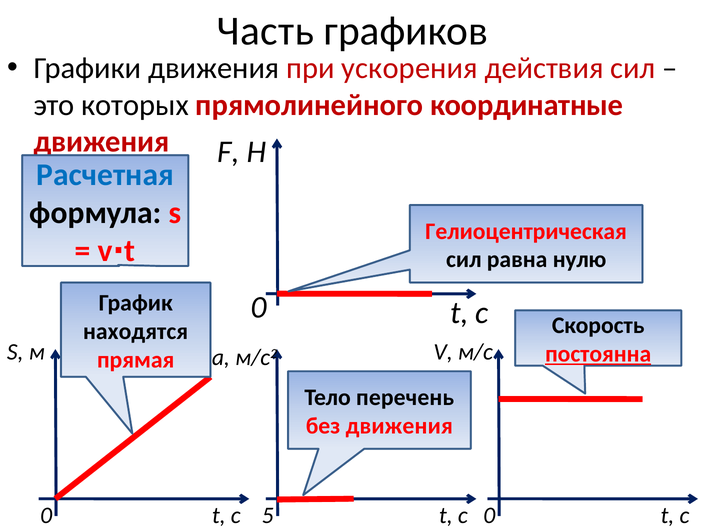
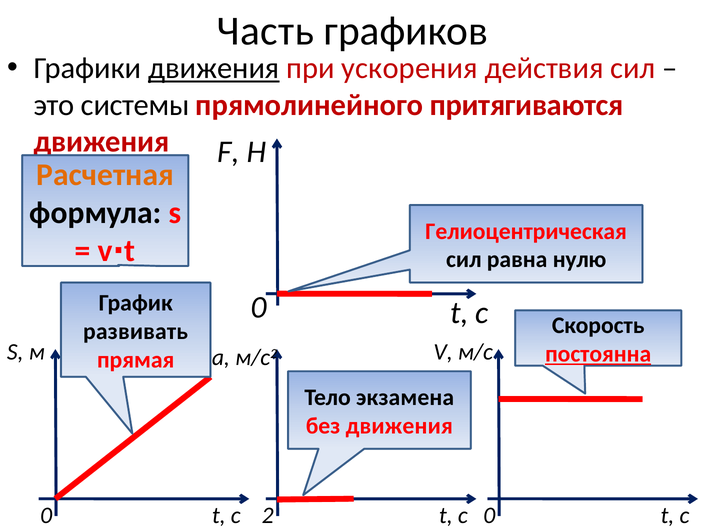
движения at (214, 68) underline: none -> present
которых: которых -> системы
координатные: координатные -> притягиваются
Расчетная colour: blue -> orange
находятся: находятся -> развивать
перечень: перечень -> экзамена
5: 5 -> 2
